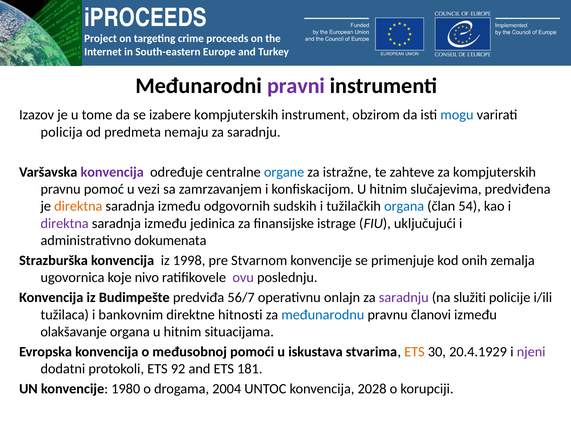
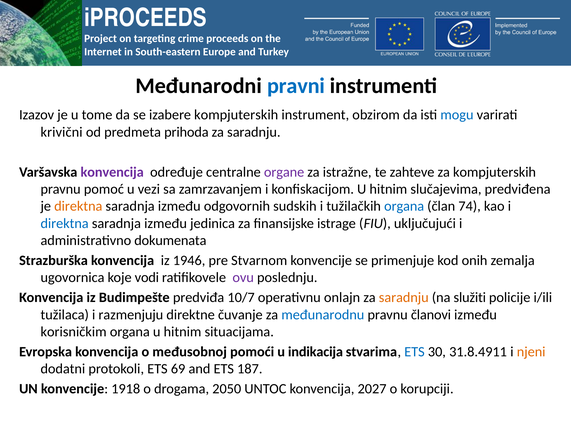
pravni colour: purple -> blue
policija: policija -> krivični
nemaju: nemaju -> prihoda
organe colour: blue -> purple
54: 54 -> 74
direktna at (65, 224) colour: purple -> blue
1998: 1998 -> 1946
nivo: nivo -> vodi
56/7: 56/7 -> 10/7
saradnju at (404, 298) colour: purple -> orange
bankovnim: bankovnim -> razmenjuju
hitnosti: hitnosti -> čuvanje
olakšavanje: olakšavanje -> korisničkim
iskustava: iskustava -> indikacija
ETS at (415, 352) colour: orange -> blue
20.4.1929: 20.4.1929 -> 31.8.4911
njeni colour: purple -> orange
92: 92 -> 69
181: 181 -> 187
1980: 1980 -> 1918
2004: 2004 -> 2050
2028: 2028 -> 2027
